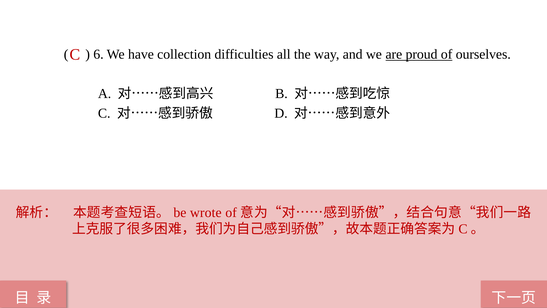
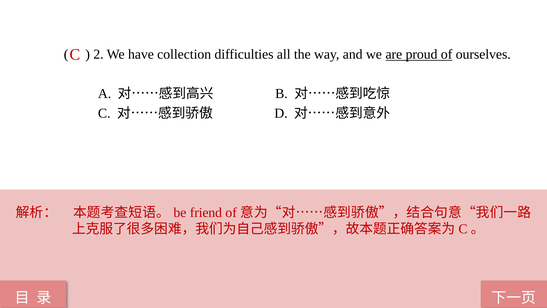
6: 6 -> 2
wrote: wrote -> friend
